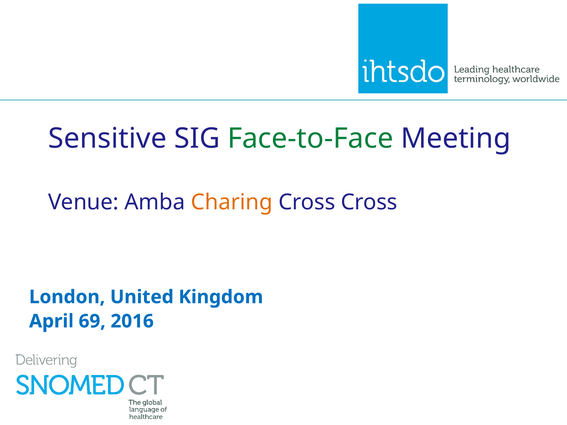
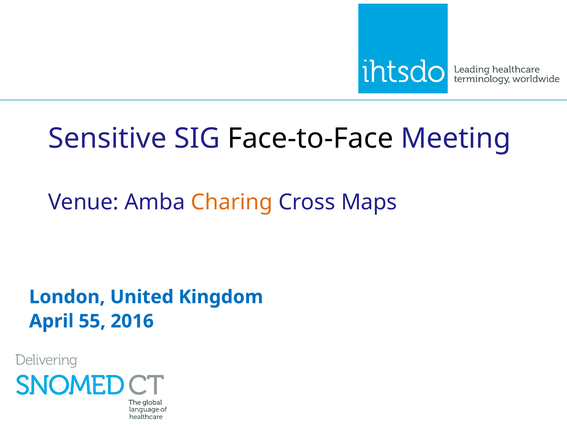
Face-to-Face colour: green -> black
Cross Cross: Cross -> Maps
69: 69 -> 55
